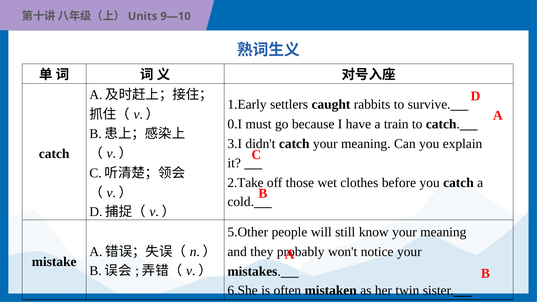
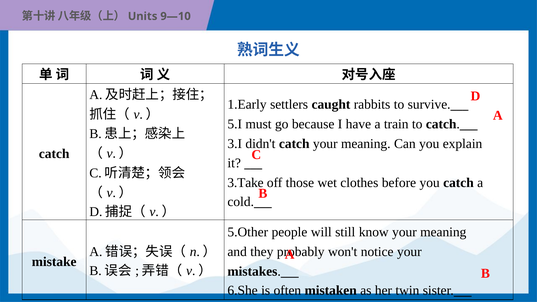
0.I: 0.I -> 5.I
2.Take: 2.Take -> 3.Take
